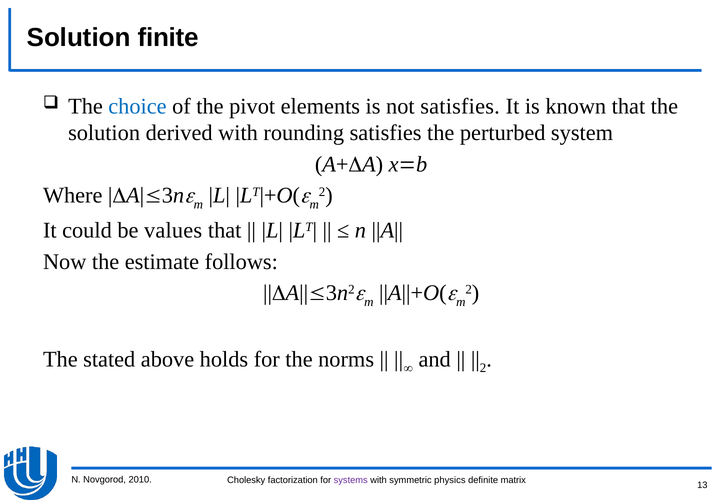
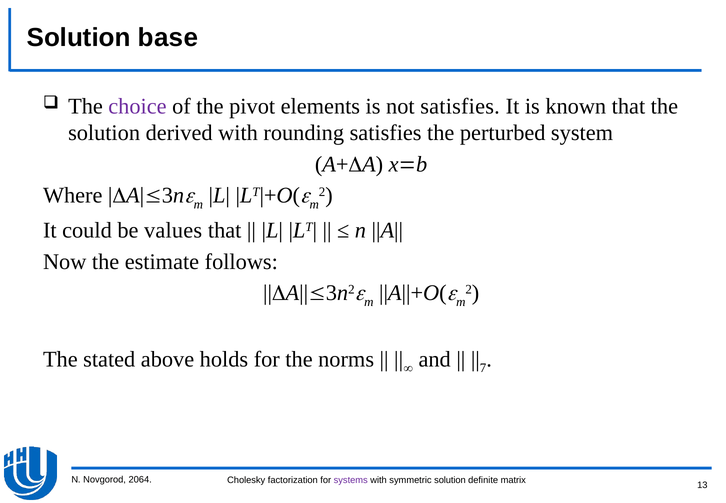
finite: finite -> base
choice colour: blue -> purple
2 at (483, 368): 2 -> 7
2010: 2010 -> 2064
symmetric physics: physics -> solution
